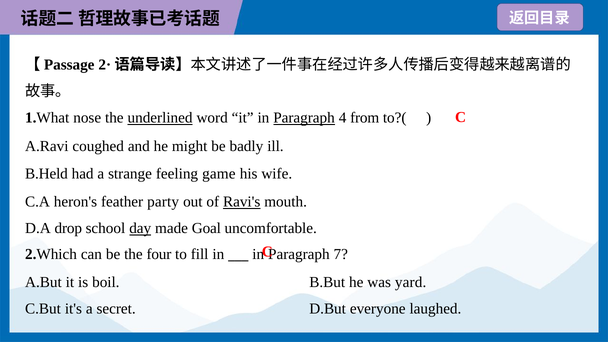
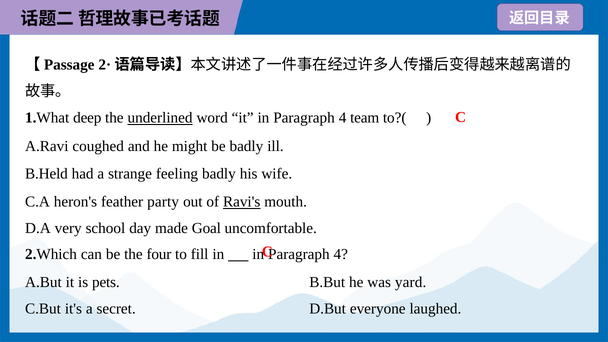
nose: nose -> deep
Paragraph at (304, 118) underline: present -> none
from: from -> team
feeling game: game -> badly
drop: drop -> very
day underline: present -> none
7 at (341, 254): 7 -> 4
boil: boil -> pets
